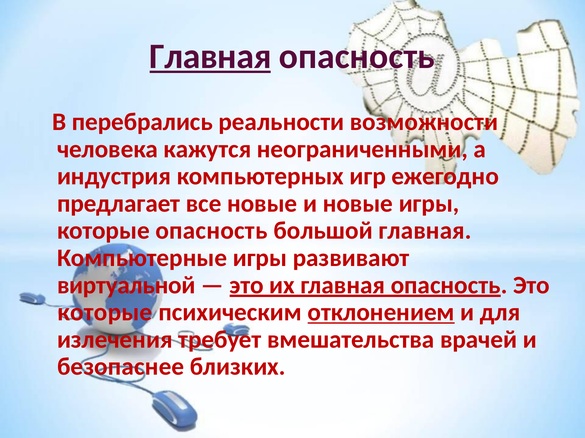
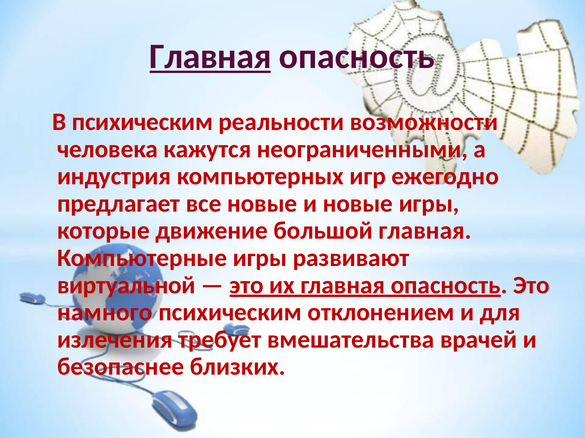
В перебрались: перебрались -> психическим
которые опасность: опасность -> движение
которые at (105, 313): которые -> намного
отклонением underline: present -> none
